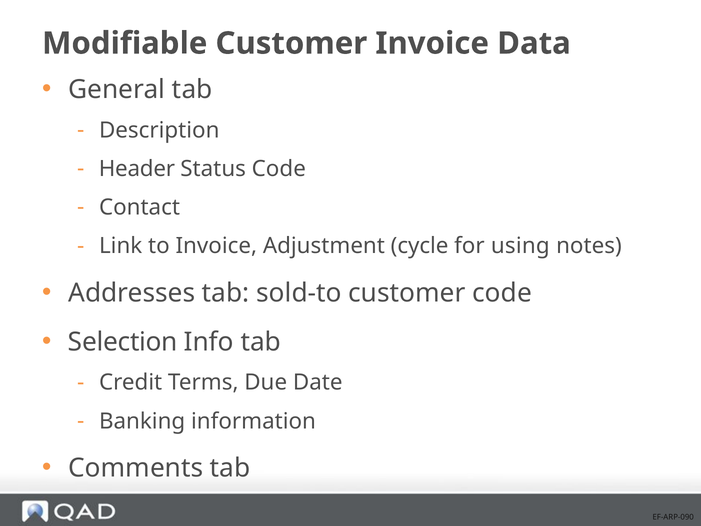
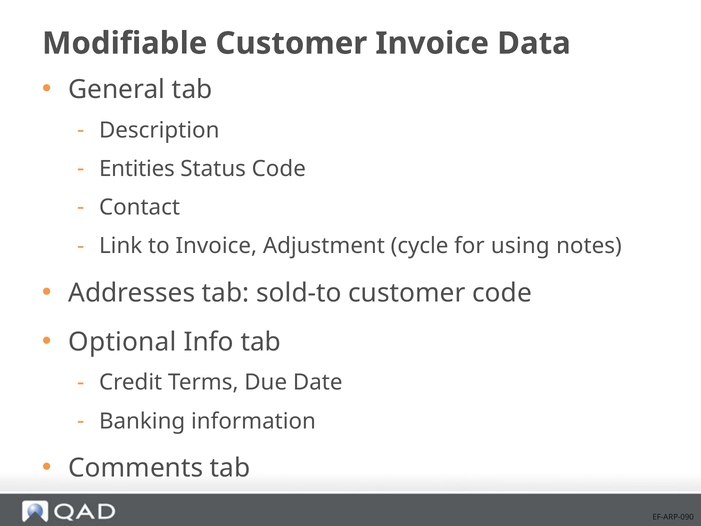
Header: Header -> Entities
Selection: Selection -> Optional
